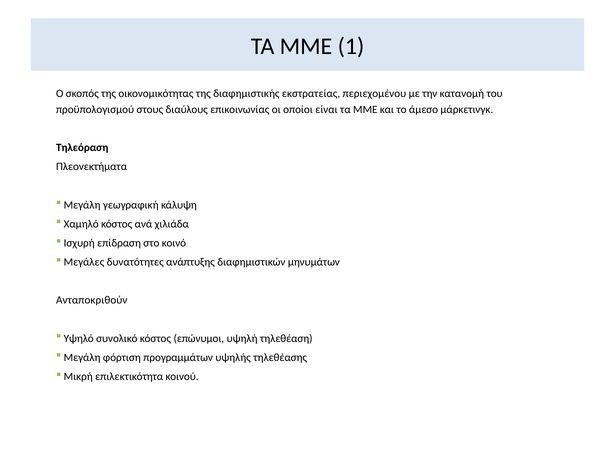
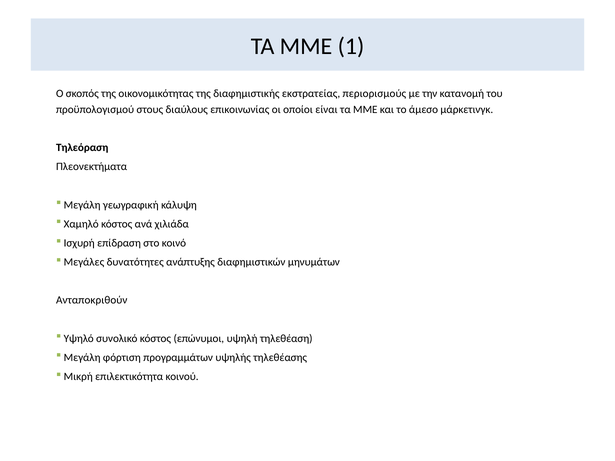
περιεχομένου: περιεχομένου -> περιορισμούς
